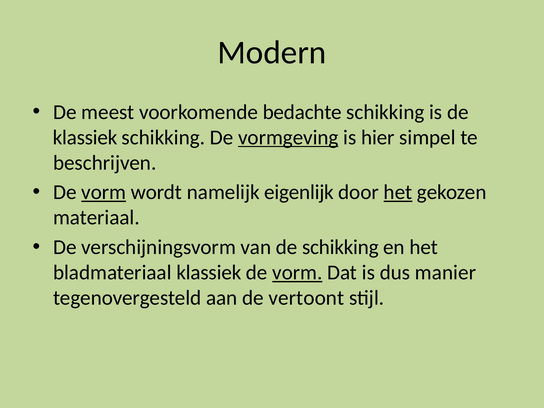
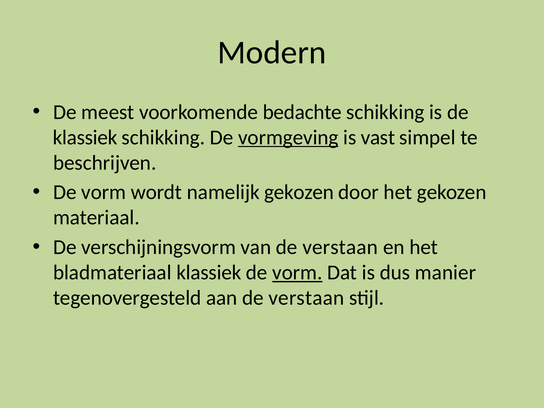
hier: hier -> vast
vorm at (104, 192) underline: present -> none
namelijk eigenlijk: eigenlijk -> gekozen
het at (398, 192) underline: present -> none
van de schikking: schikking -> verstaan
aan de vertoont: vertoont -> verstaan
